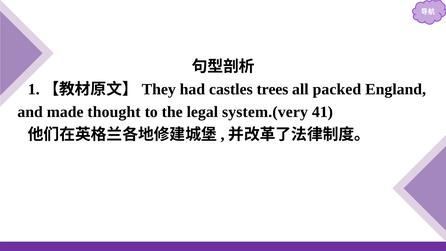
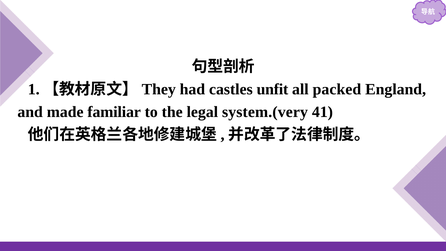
trees: trees -> unfit
thought: thought -> familiar
